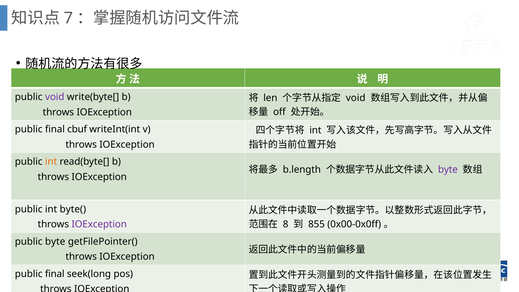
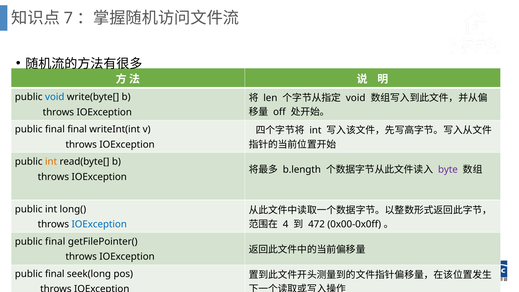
void at (55, 97) colour: purple -> blue
final cbuf: cbuf -> final
byte(: byte( -> long(
8: 8 -> 4
855: 855 -> 472
IOException at (99, 224) colour: purple -> blue
byte at (55, 241): byte -> final
